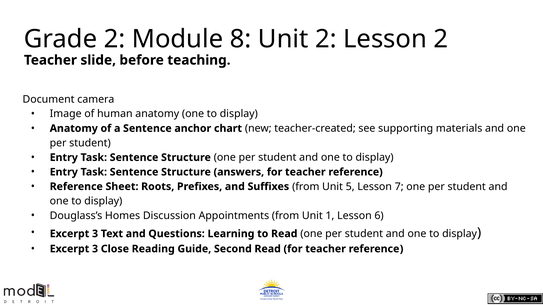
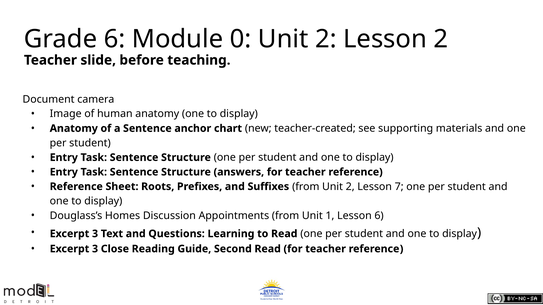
Grade 2: 2 -> 6
8: 8 -> 0
from Unit 5: 5 -> 2
